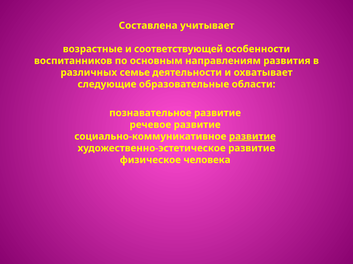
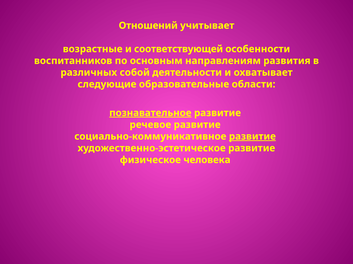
Составлена: Составлена -> Отношений
семье: семье -> собой
познавательное underline: none -> present
